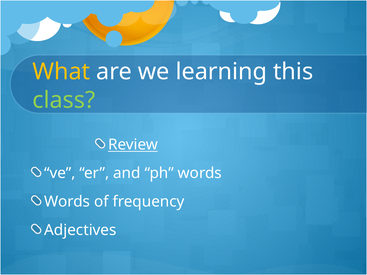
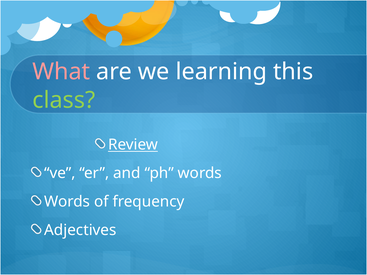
What colour: yellow -> pink
